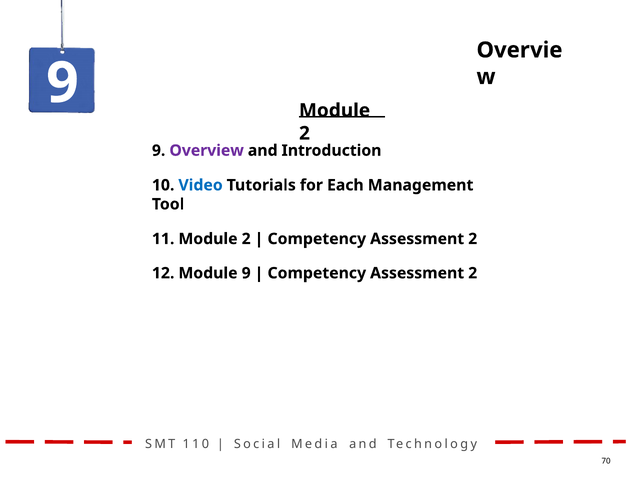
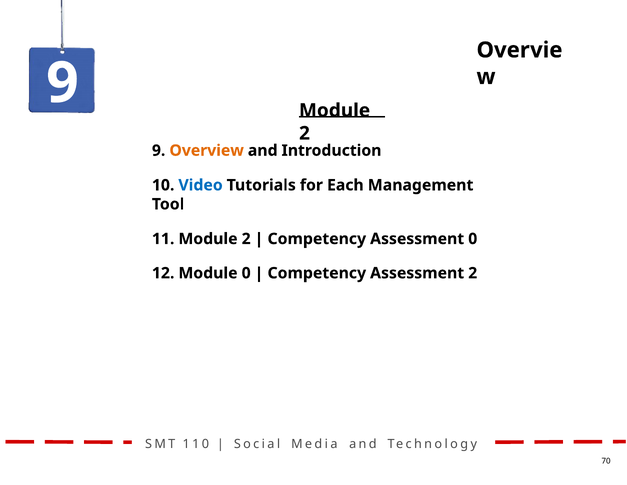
Overview colour: purple -> orange
2 at (473, 239): 2 -> 0
Module 9: 9 -> 0
